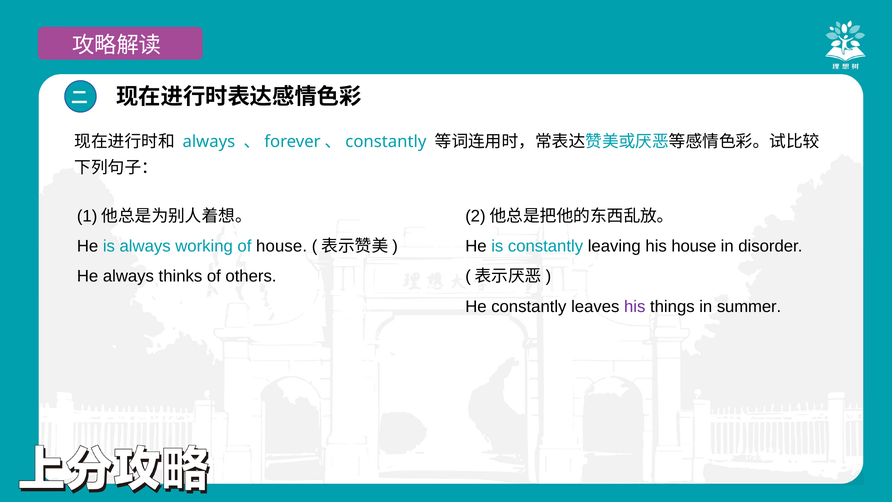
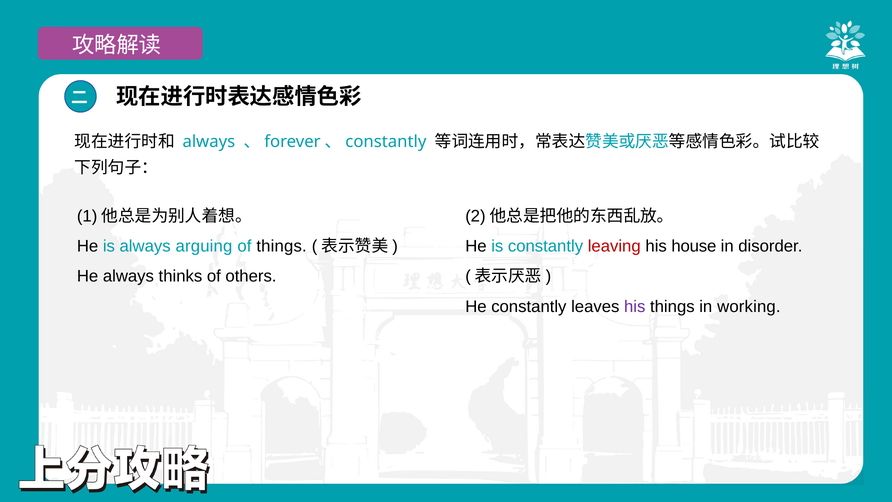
working: working -> arguing
of house: house -> things
leaving colour: black -> red
summer: summer -> working
